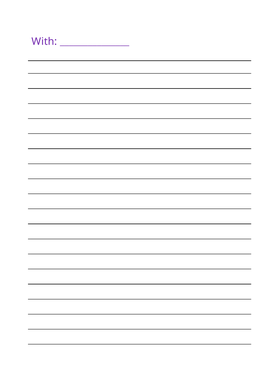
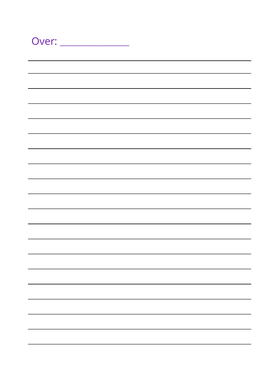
With: With -> Over
